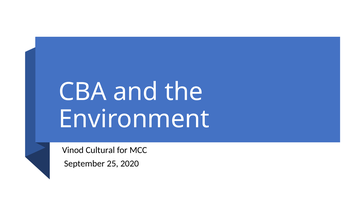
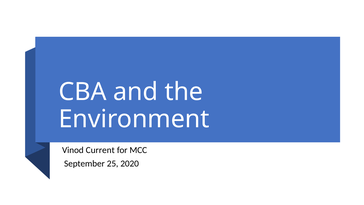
Cultural: Cultural -> Current
